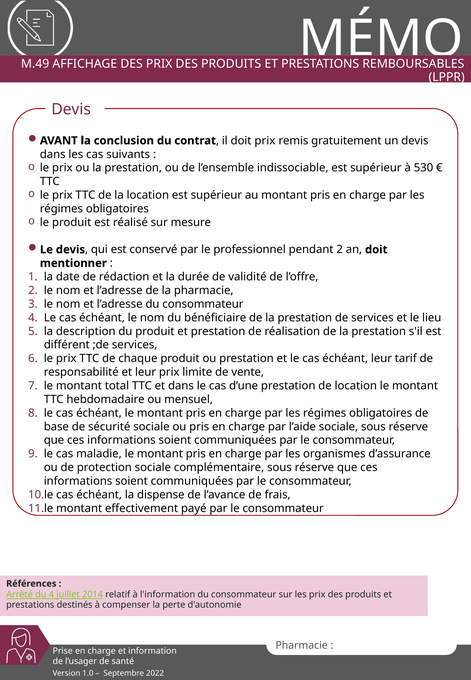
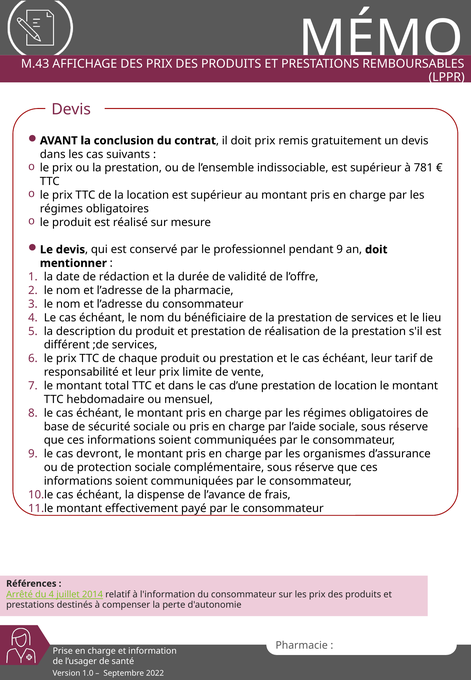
M.49: M.49 -> M.43
530: 530 -> 781
pendant 2: 2 -> 9
maladie: maladie -> devront
